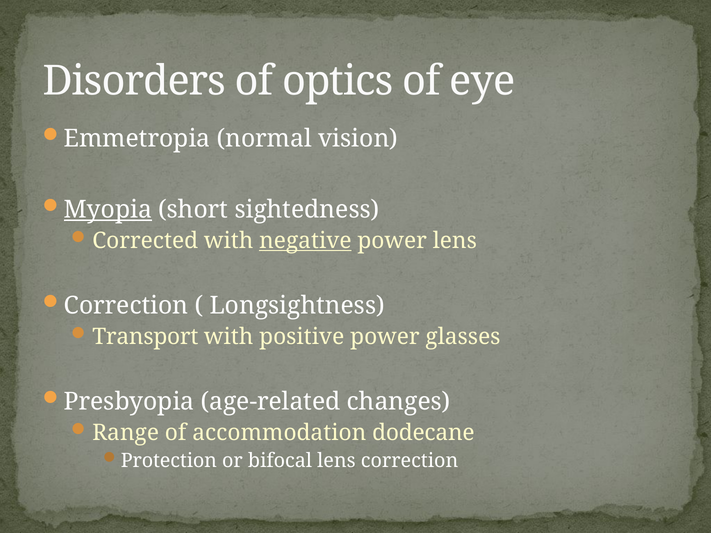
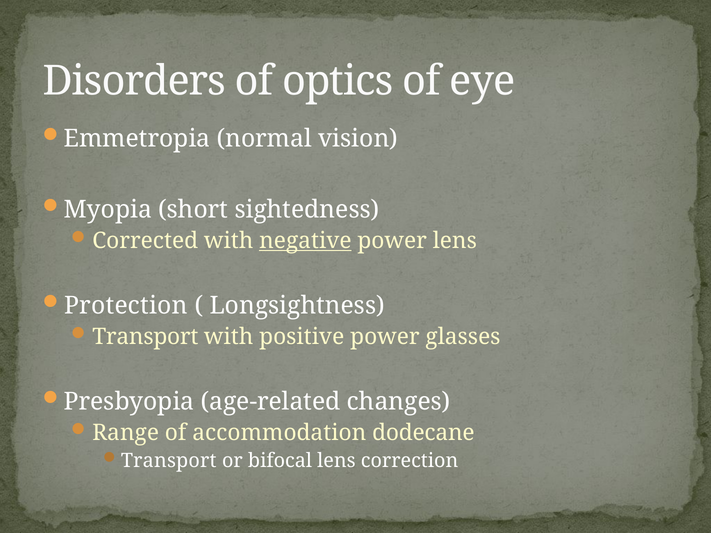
Myopia underline: present -> none
Correction at (126, 306): Correction -> Protection
Protection at (169, 461): Protection -> Transport
